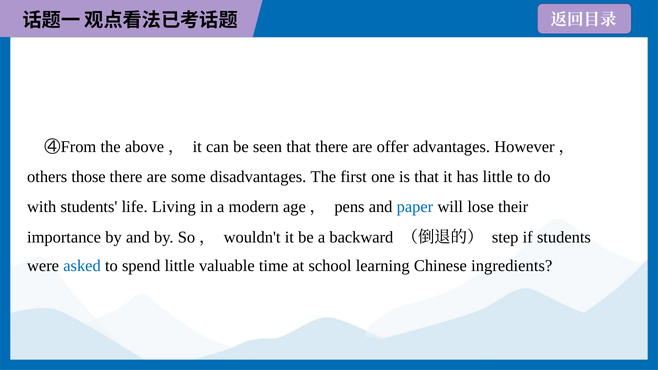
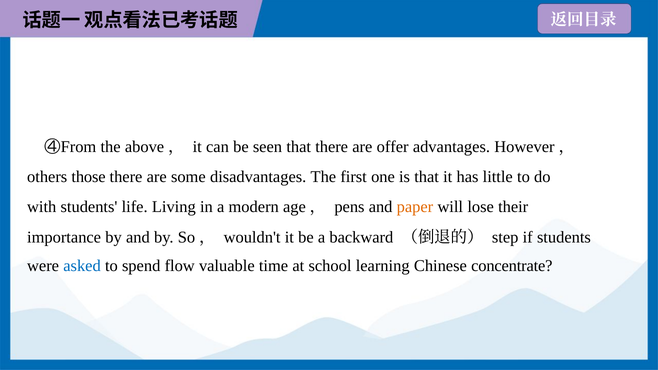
paper colour: blue -> orange
spend little: little -> flow
ingredients: ingredients -> concentrate
